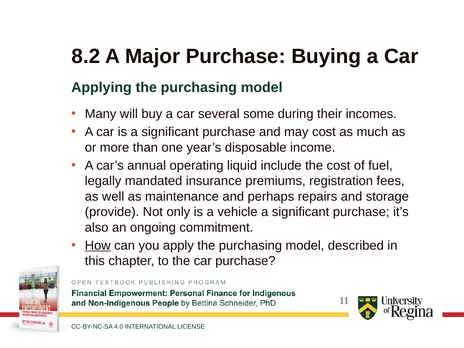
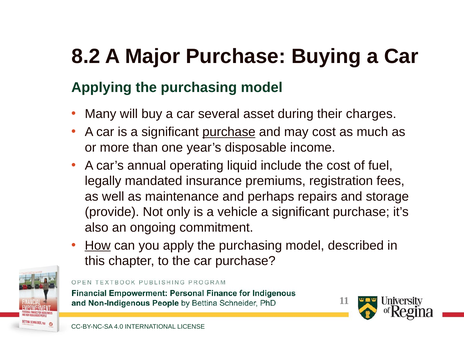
some: some -> asset
incomes: incomes -> charges
purchase at (229, 132) underline: none -> present
